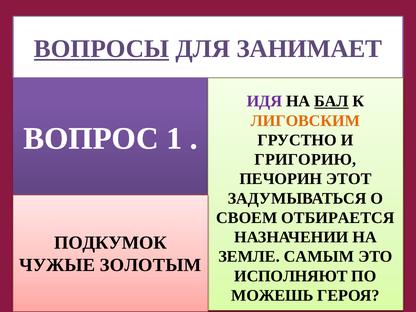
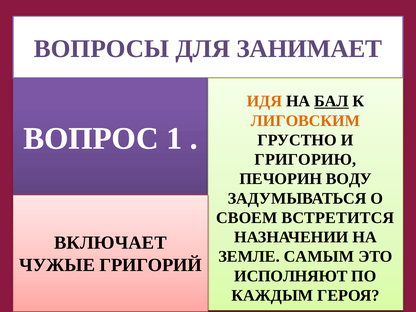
ВОПРОСЫ underline: present -> none
ИДЯ colour: purple -> orange
ЭТОТ: ЭТОТ -> ВОДУ
ОТБИРАЕТСЯ: ОТБИРАЕТСЯ -> ВСТРЕТИТСЯ
ПОДКУМОК: ПОДКУМОК -> ВКЛЮЧАЕТ
ЗОЛОТЫМ: ЗОЛОТЫМ -> ГРИГОРИЙ
МОЖЕШЬ: МОЖЕШЬ -> КАЖДЫМ
